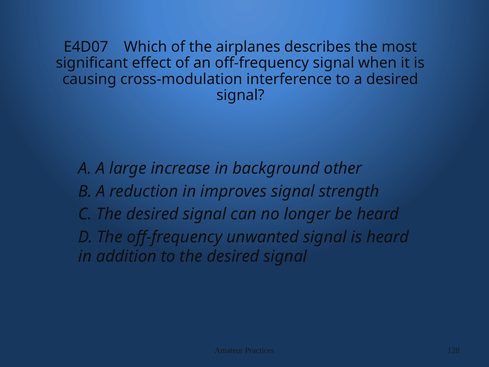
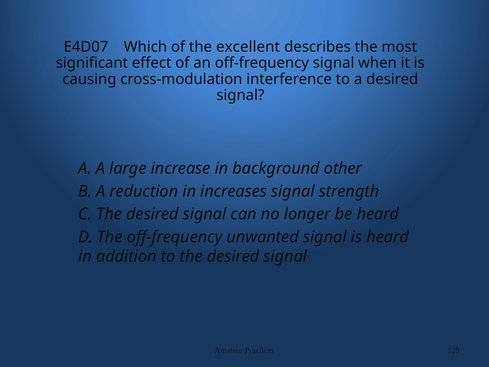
airplanes: airplanes -> excellent
improves: improves -> increases
